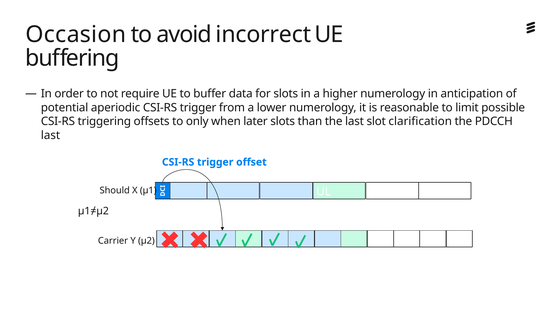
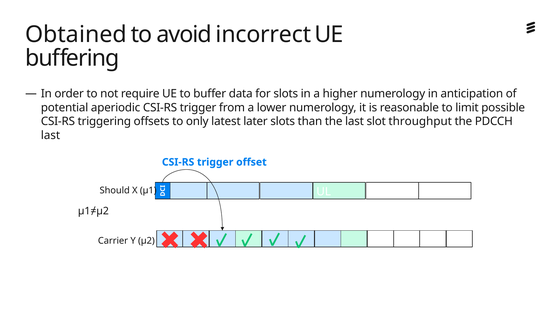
Occasion: Occasion -> Obtained
when: when -> latest
clarification: clarification -> throughput
